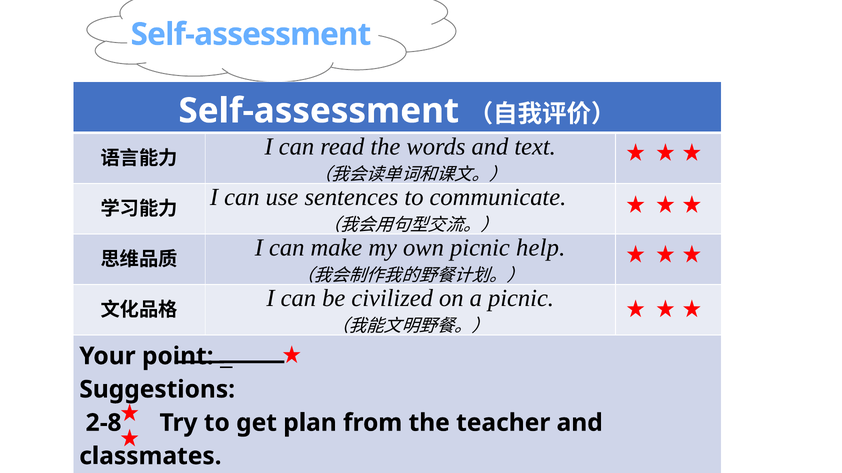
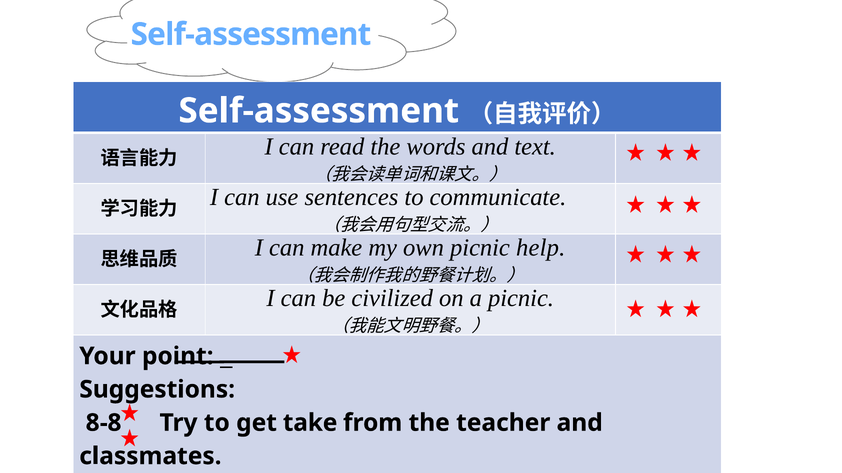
2-8: 2-8 -> 8-8
plan: plan -> take
